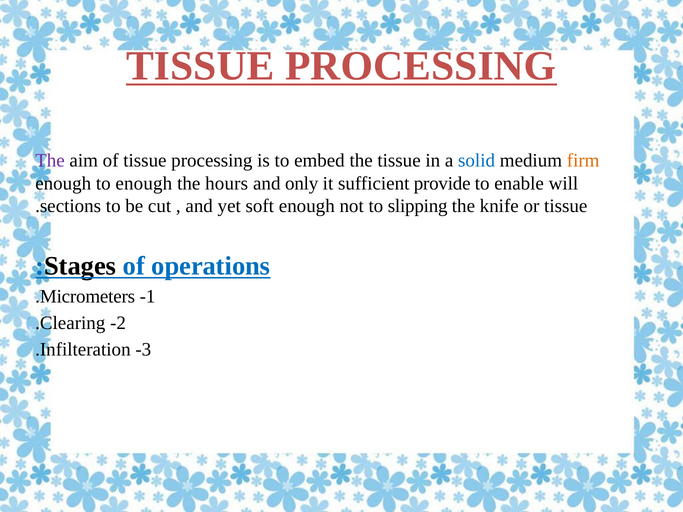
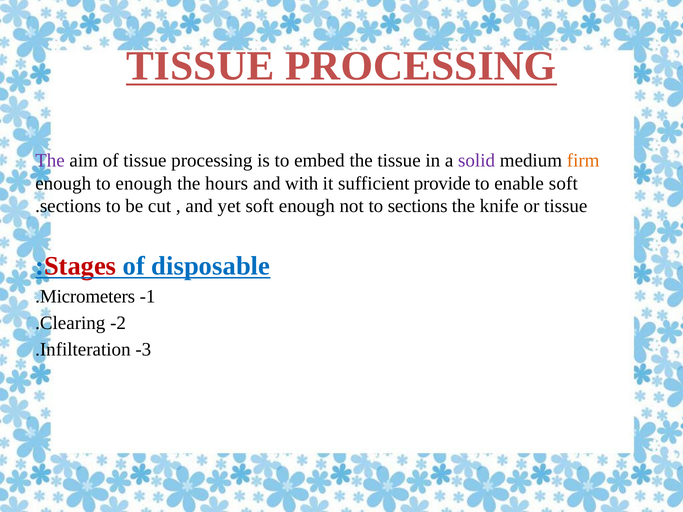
solid colour: blue -> purple
only: only -> with
enable will: will -> soft
to slipping: slipping -> sections
Stages colour: black -> red
operations: operations -> disposable
